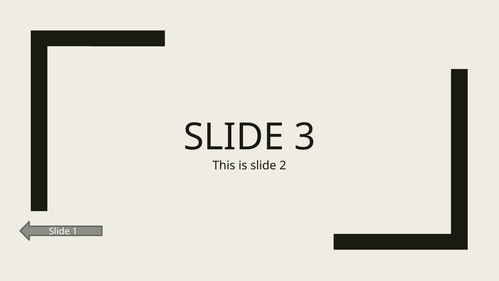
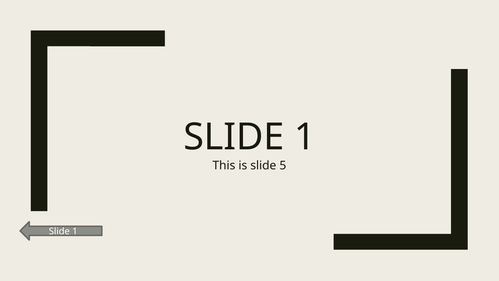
3 at (305, 137): 3 -> 1
2: 2 -> 5
